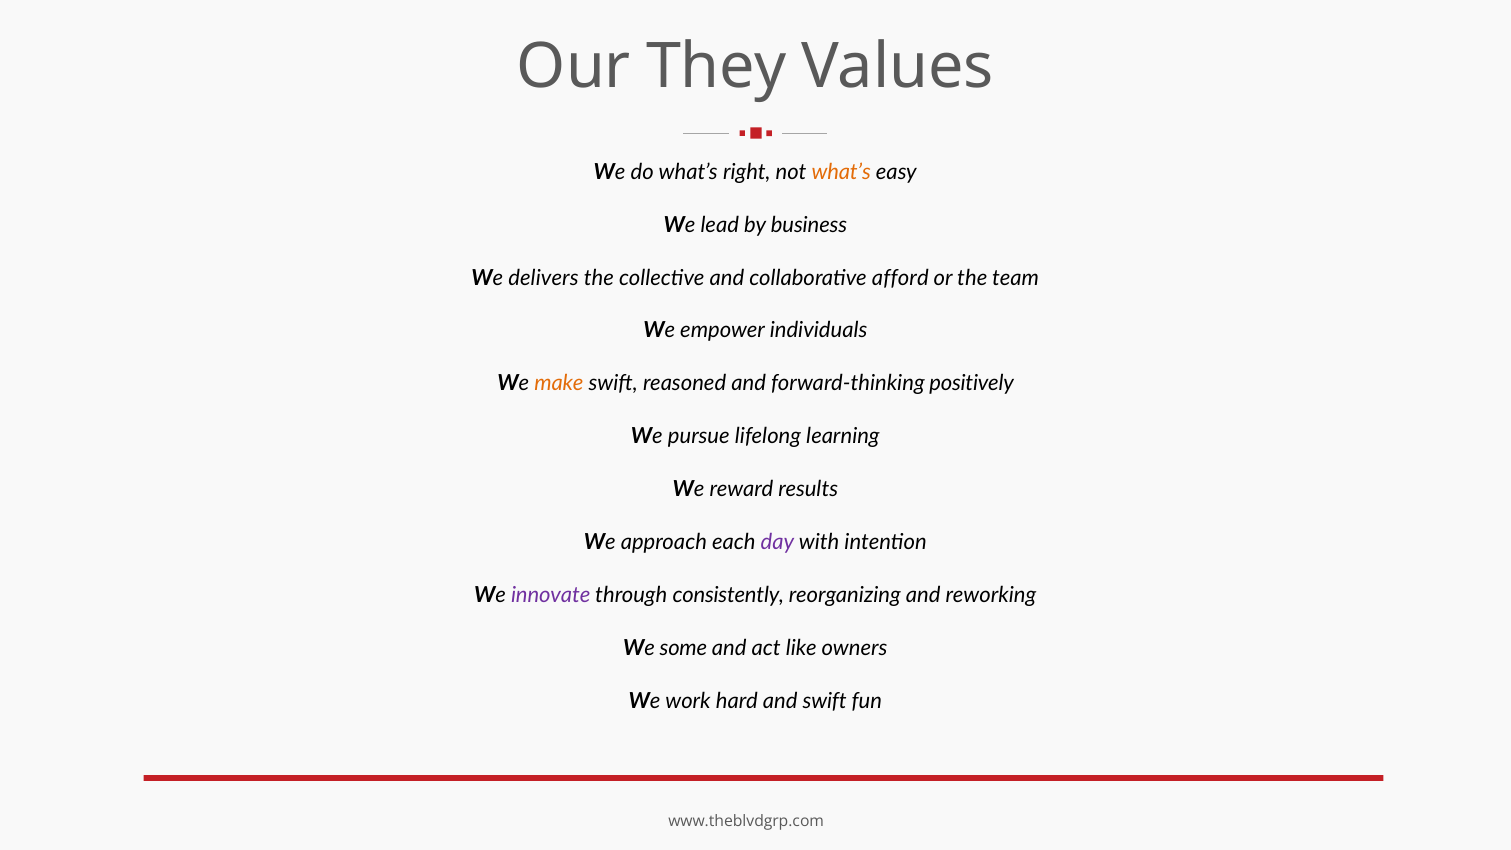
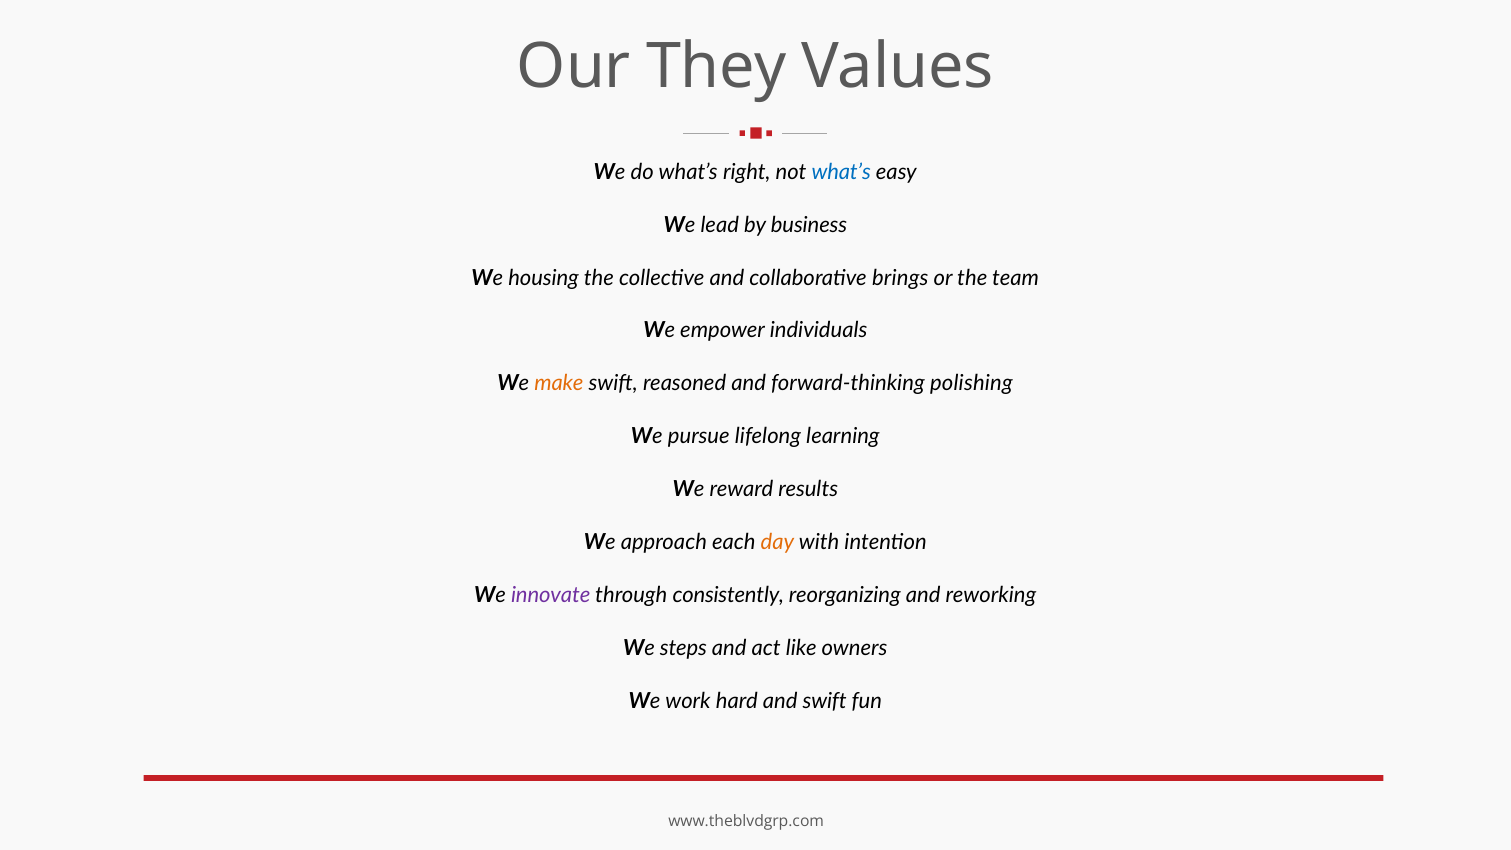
what’s at (841, 172) colour: orange -> blue
delivers: delivers -> housing
afford: afford -> brings
positively: positively -> polishing
day colour: purple -> orange
some: some -> steps
